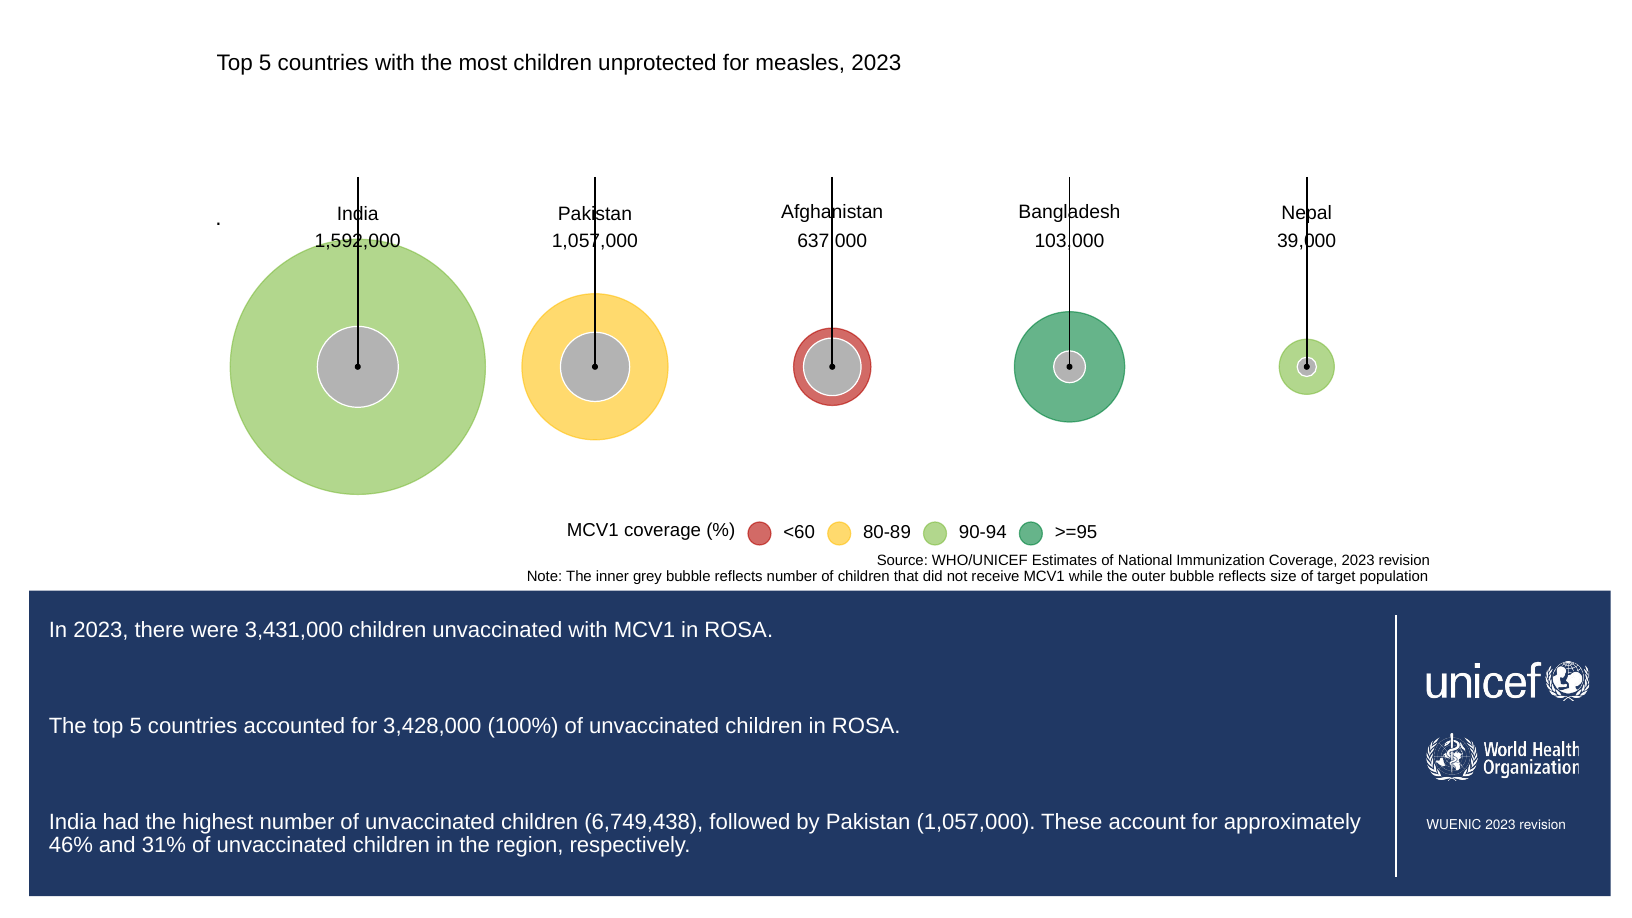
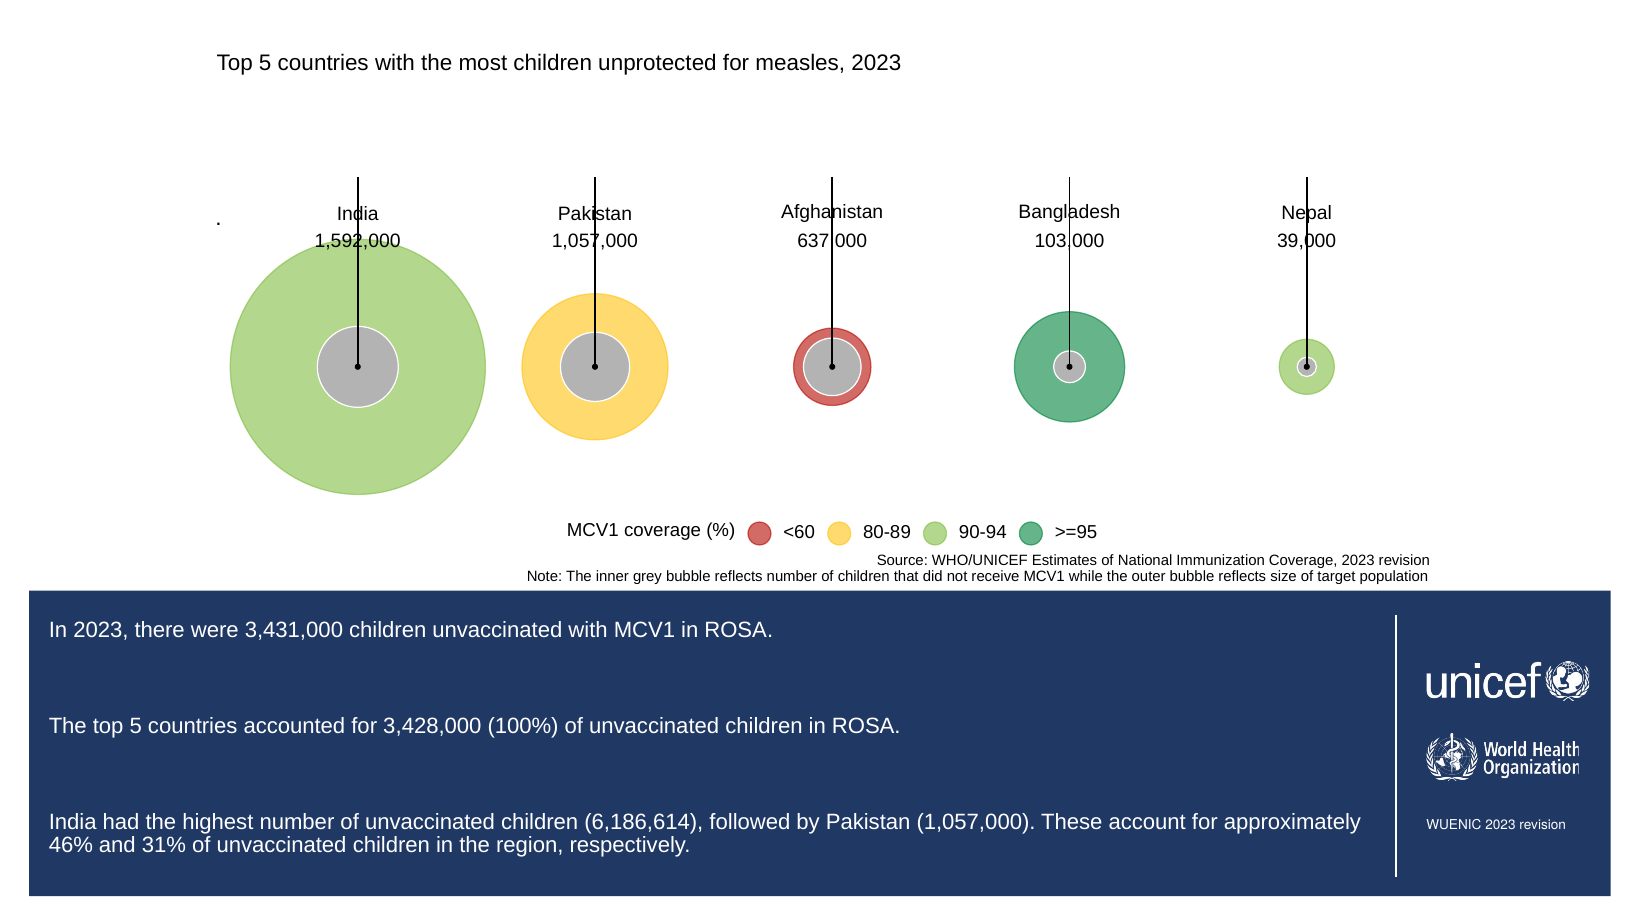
6,749,438: 6,749,438 -> 6,186,614
